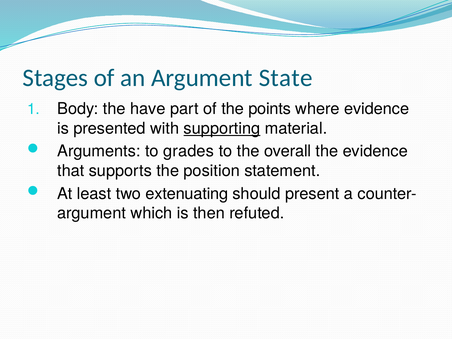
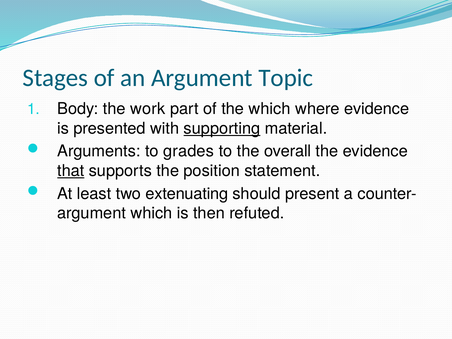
State: State -> Topic
have: have -> work
the points: points -> which
that underline: none -> present
